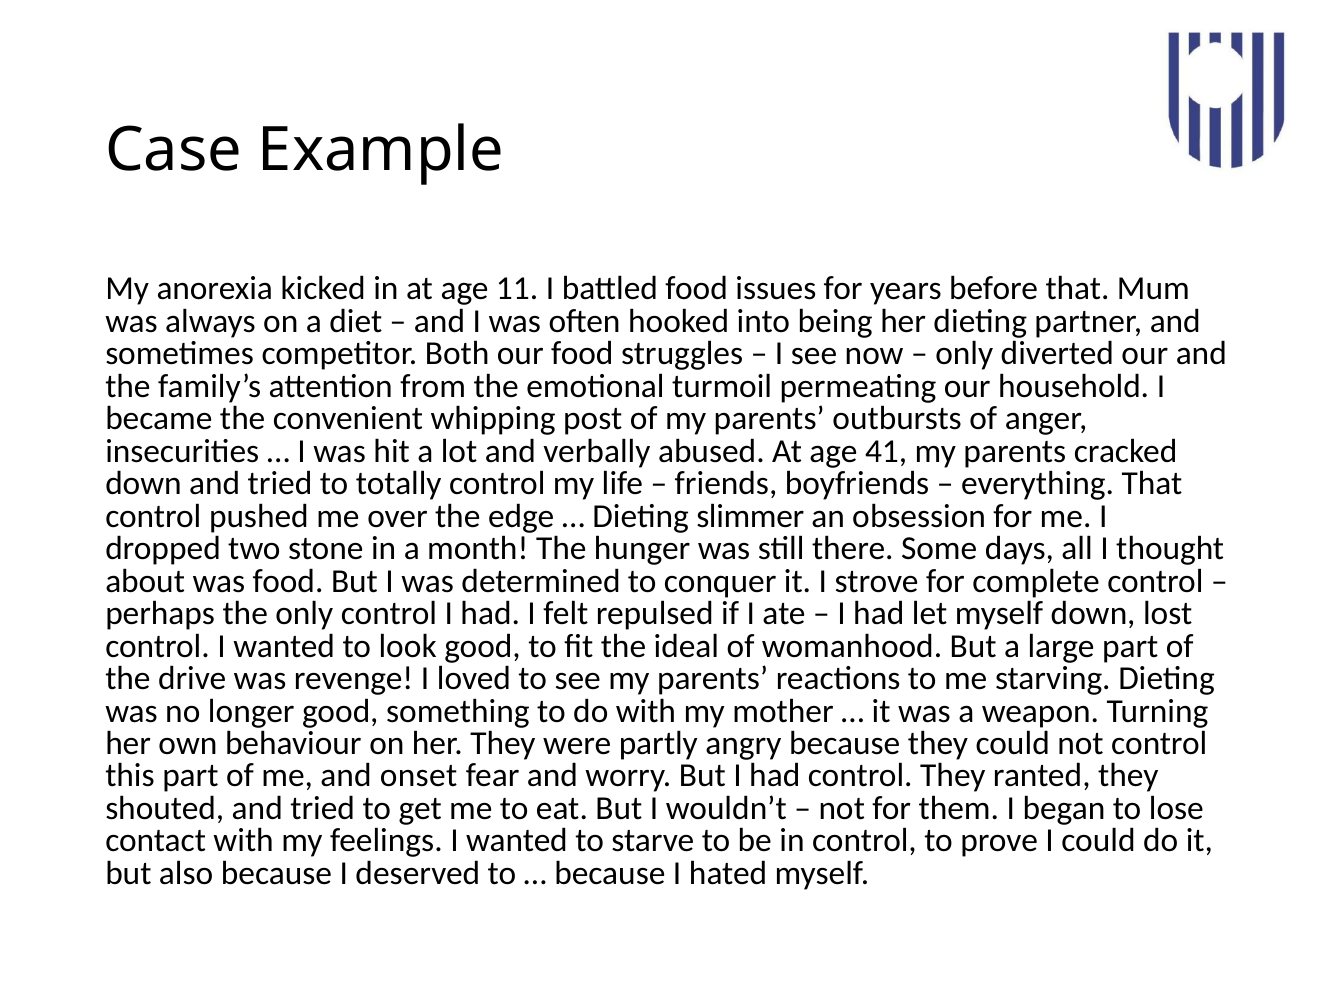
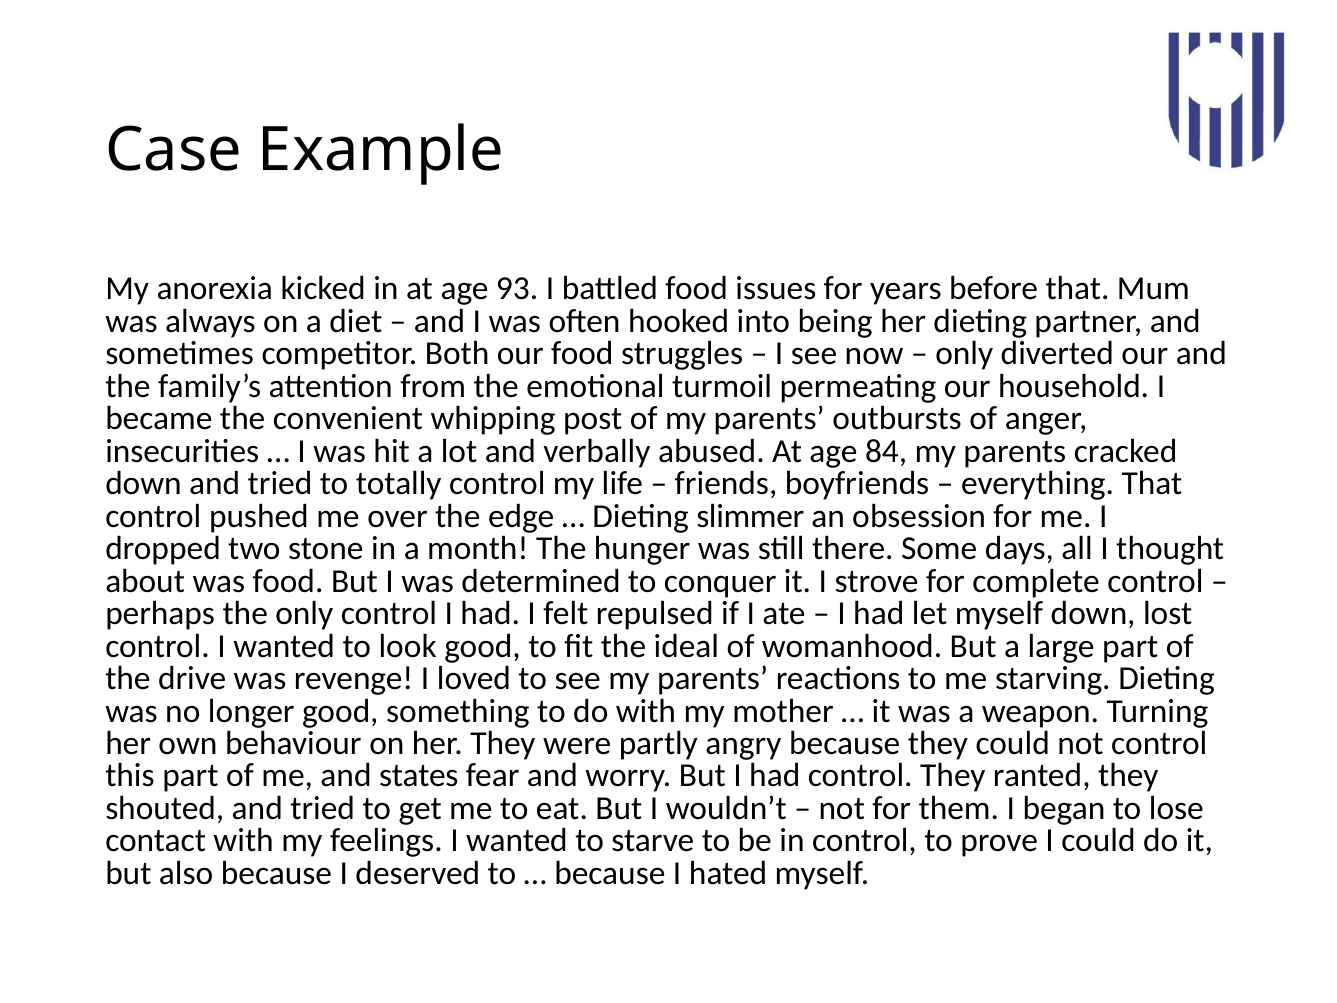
11: 11 -> 93
41: 41 -> 84
onset: onset -> states
